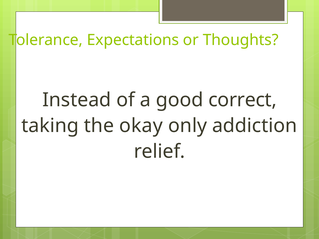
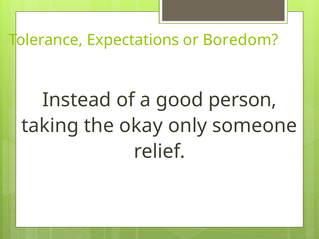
Thoughts: Thoughts -> Boredom
correct: correct -> person
addiction: addiction -> someone
